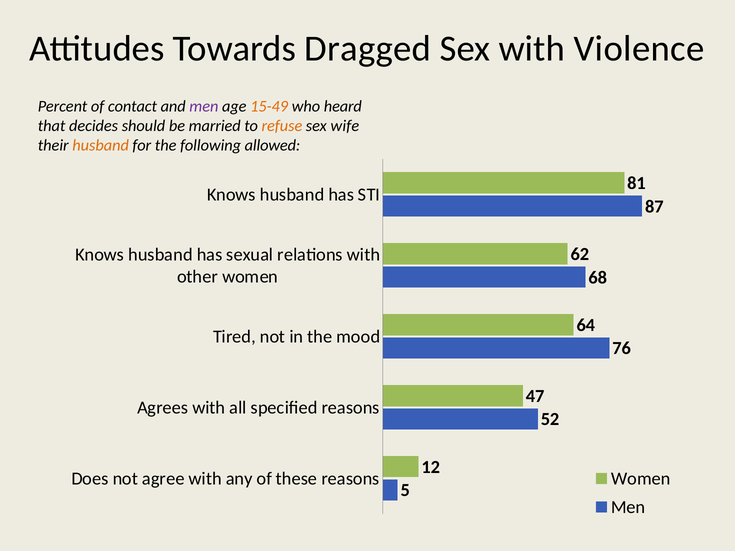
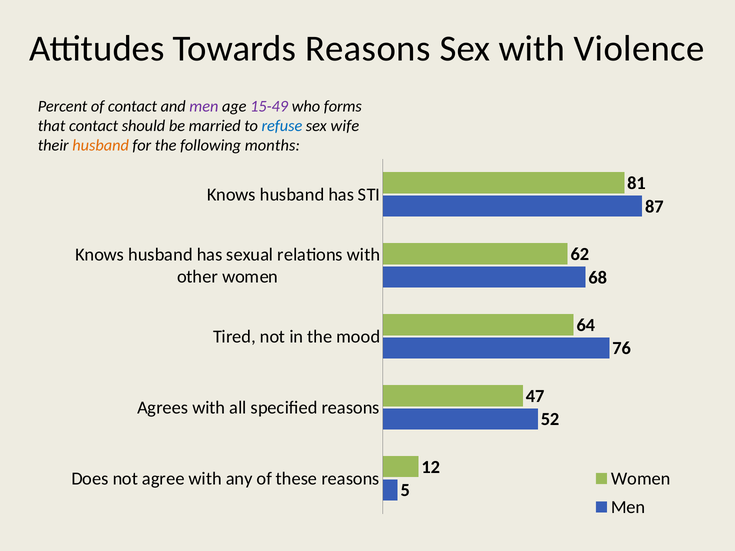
Towards Dragged: Dragged -> Reasons
15-49 colour: orange -> purple
heard: heard -> forms
that decides: decides -> contact
refuse colour: orange -> blue
allowed: allowed -> months
